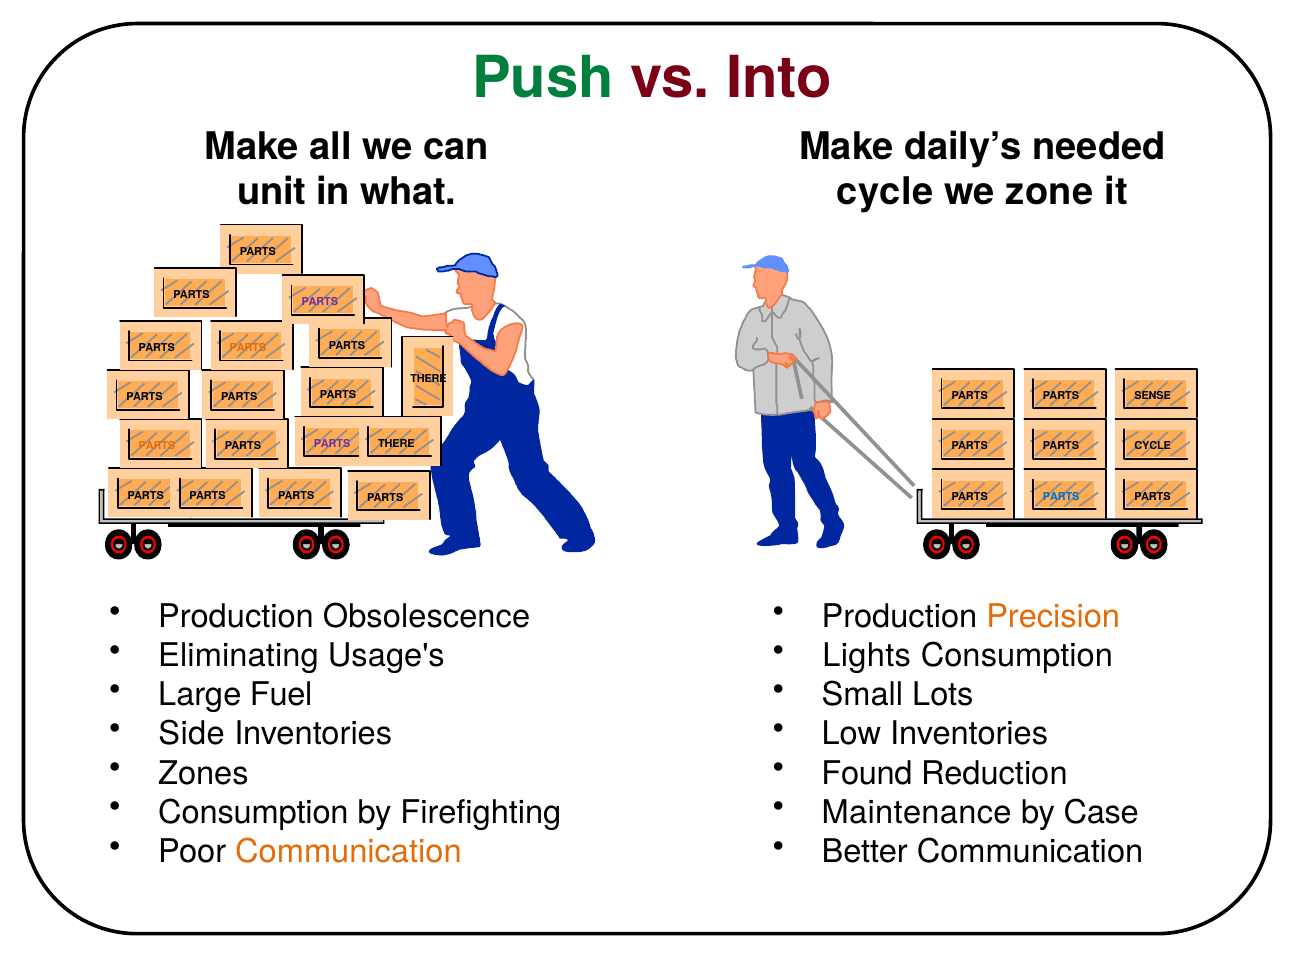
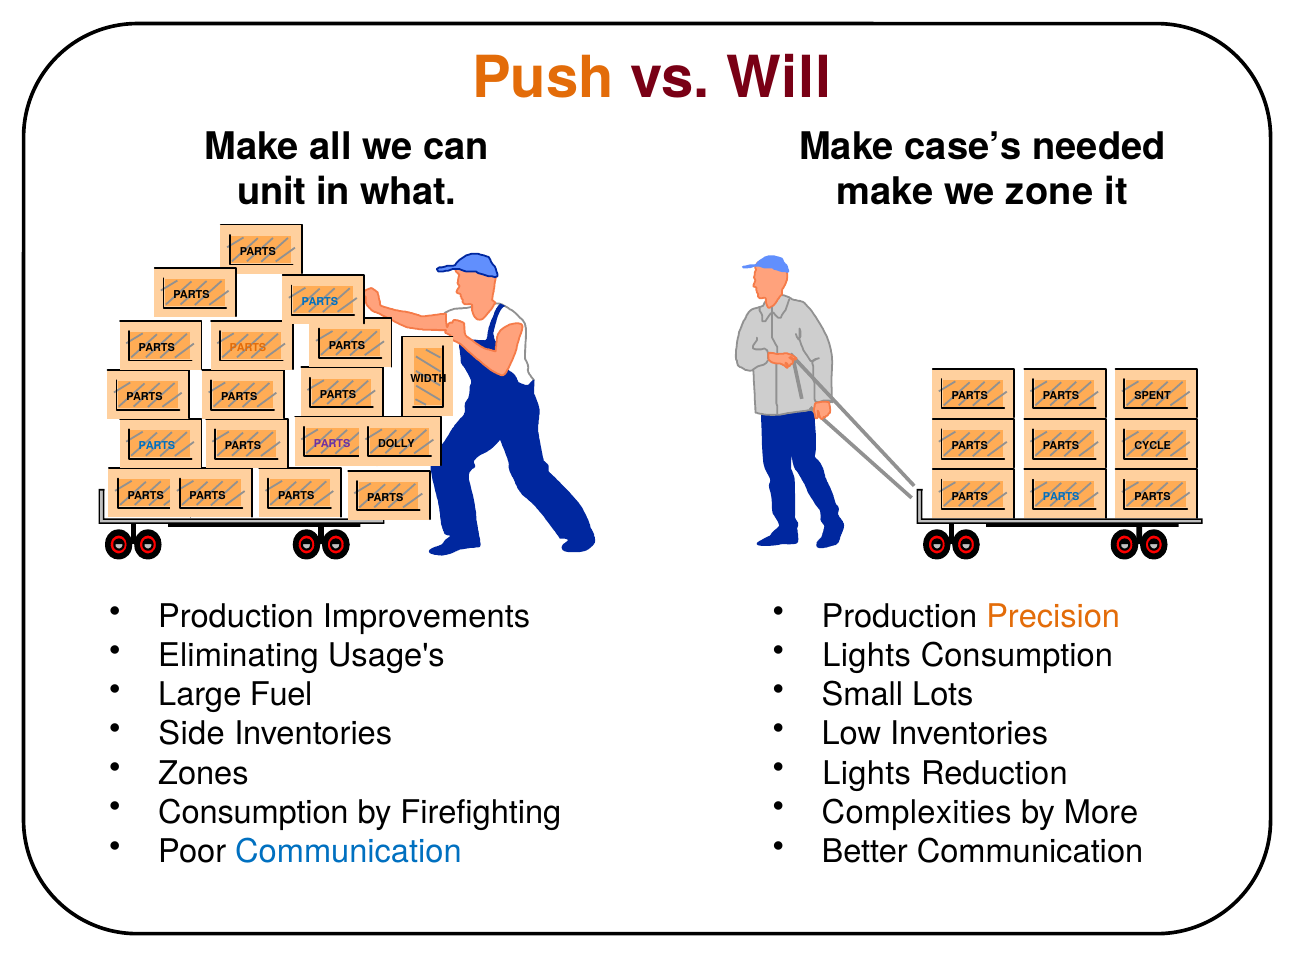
Push colour: green -> orange
Into: Into -> Will
daily’s: daily’s -> case’s
cycle at (885, 192): cycle -> make
PARTS at (320, 302) colour: purple -> blue
THERE at (429, 379): THERE -> WIDTH
SENSE: SENSE -> SPENT
THERE at (396, 444): THERE -> DOLLY
PARTS at (157, 446) colour: orange -> blue
Obsolescence: Obsolescence -> Improvements
Found at (867, 773): Found -> Lights
Maintenance: Maintenance -> Complexities
Case: Case -> More
Communication at (348, 851) colour: orange -> blue
